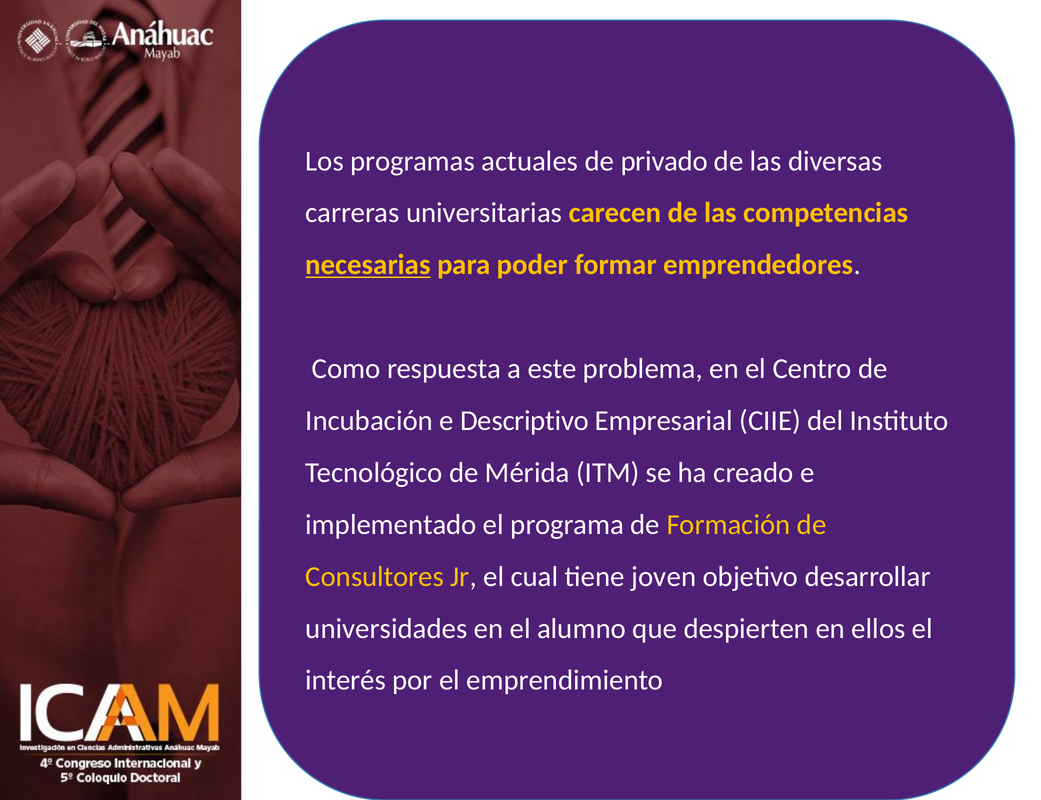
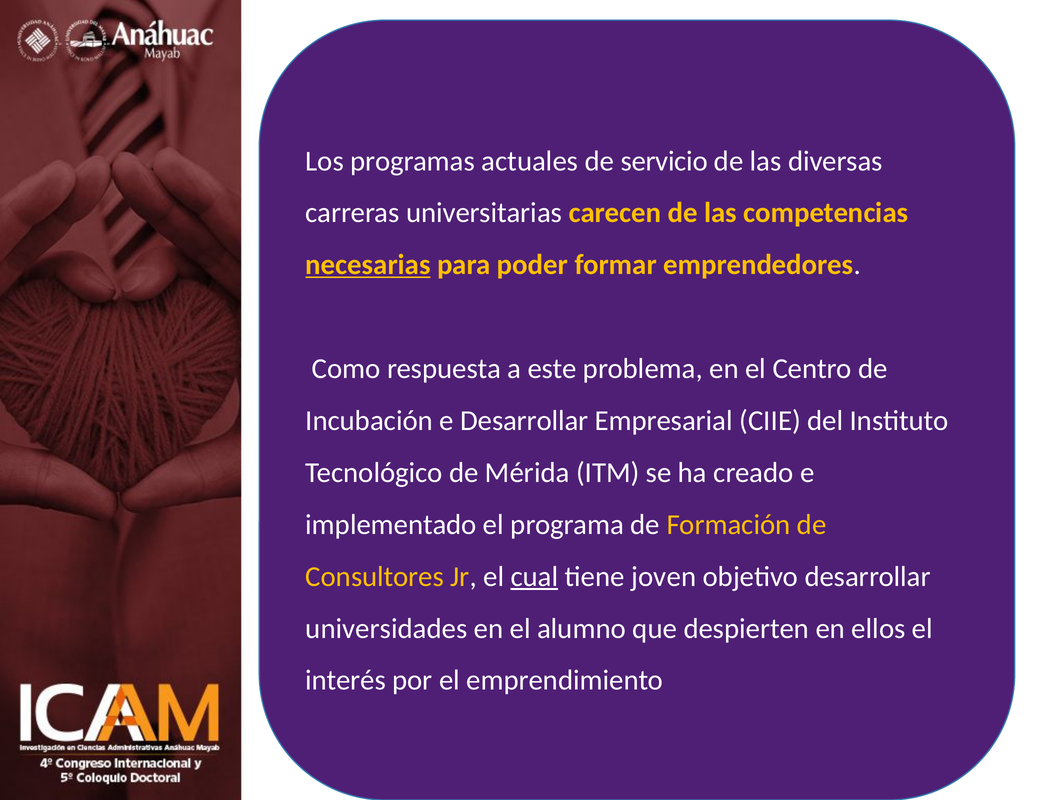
privado: privado -> servicio
e Descriptivo: Descriptivo -> Desarrollar
cual underline: none -> present
